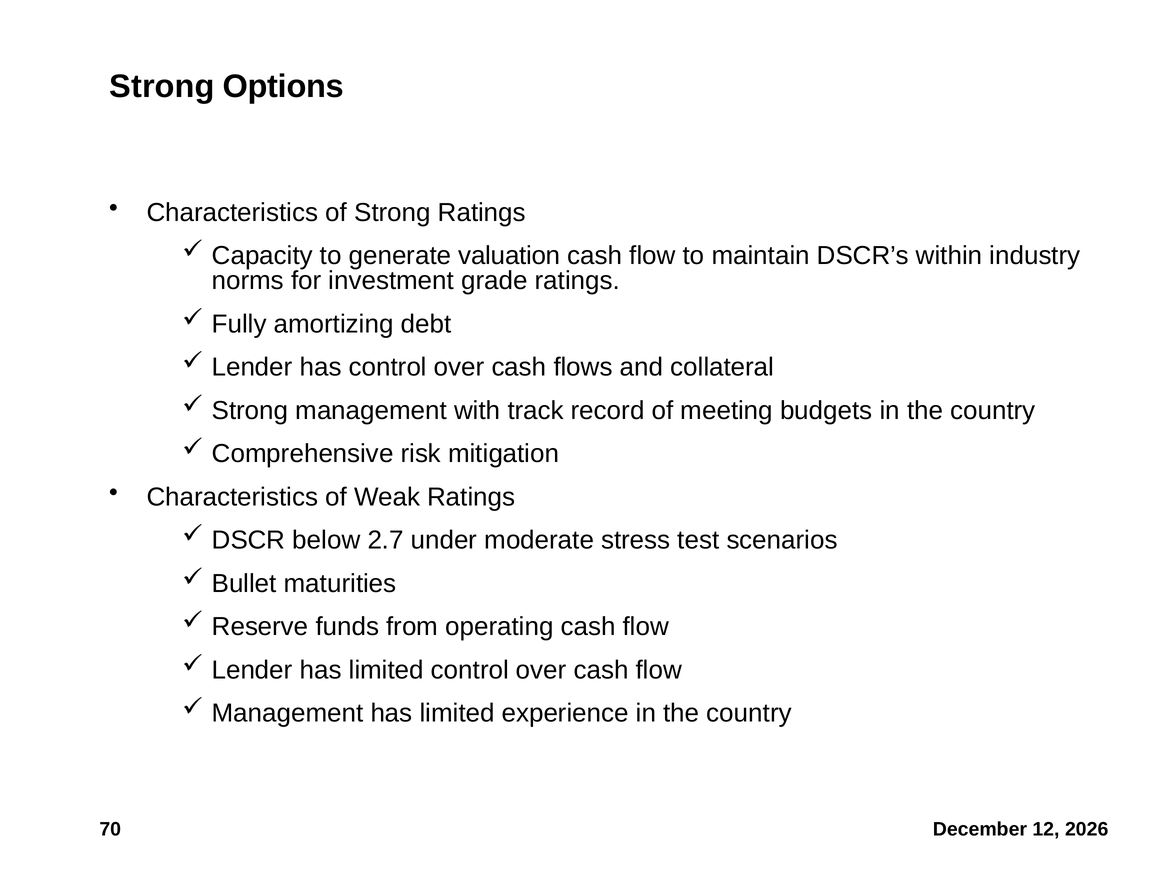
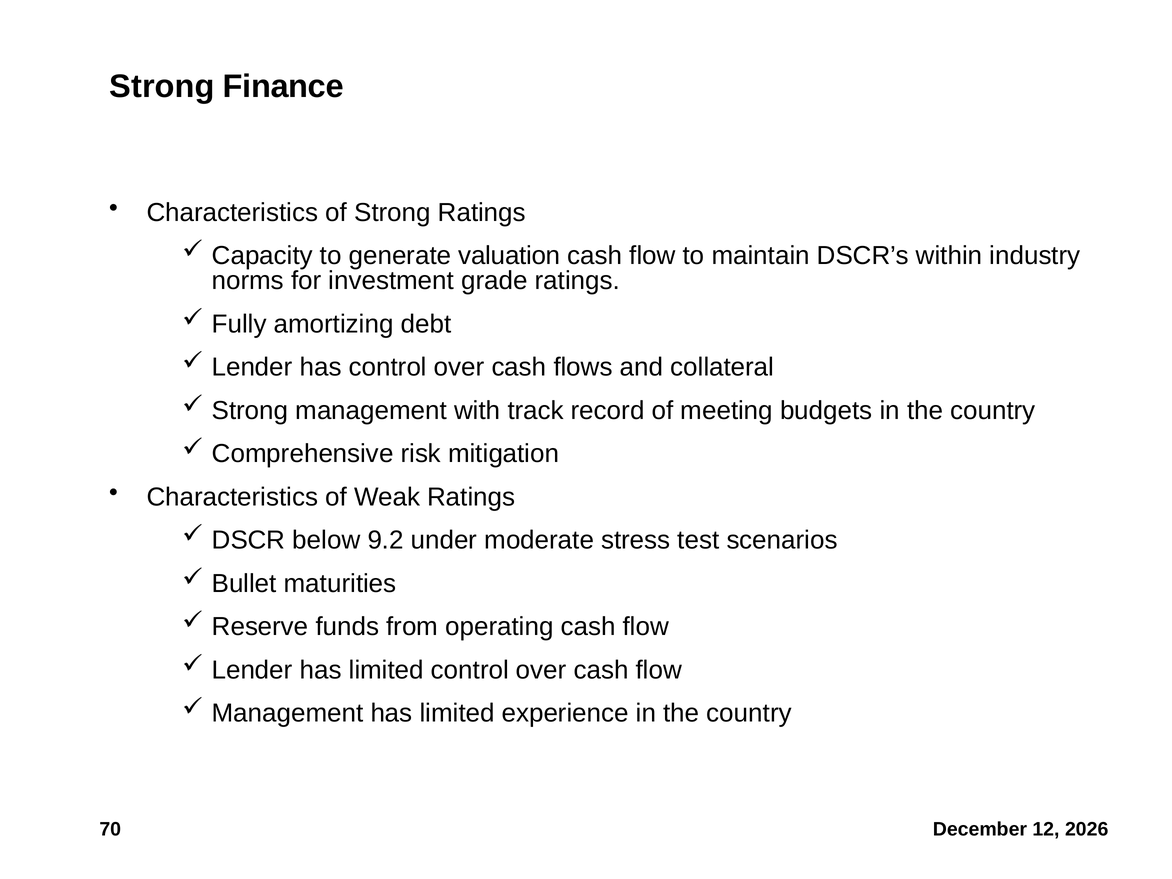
Options: Options -> Finance
2.7: 2.7 -> 9.2
